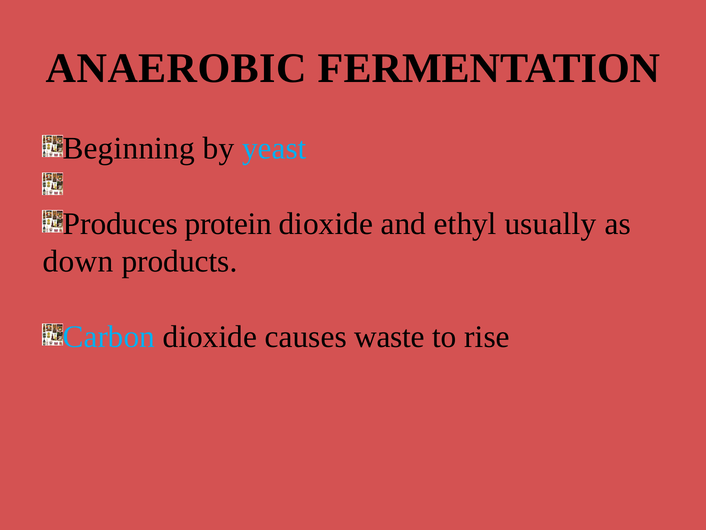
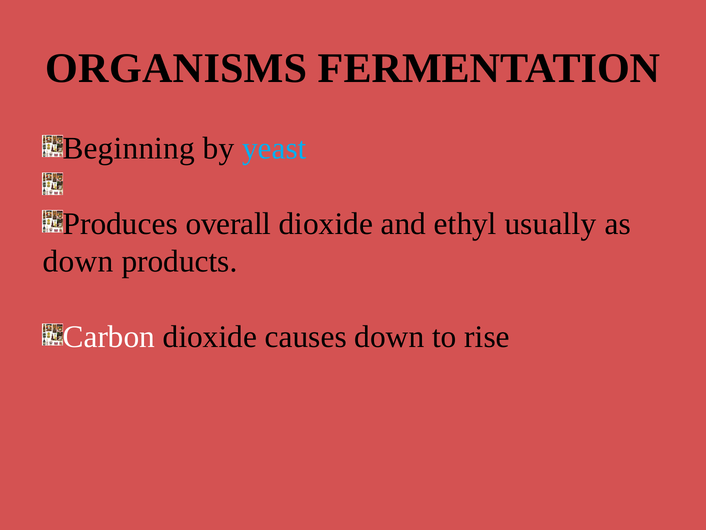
ANAEROBIC: ANAEROBIC -> ORGANISMS
protein: protein -> overall
Carbon colour: light blue -> white
causes waste: waste -> down
